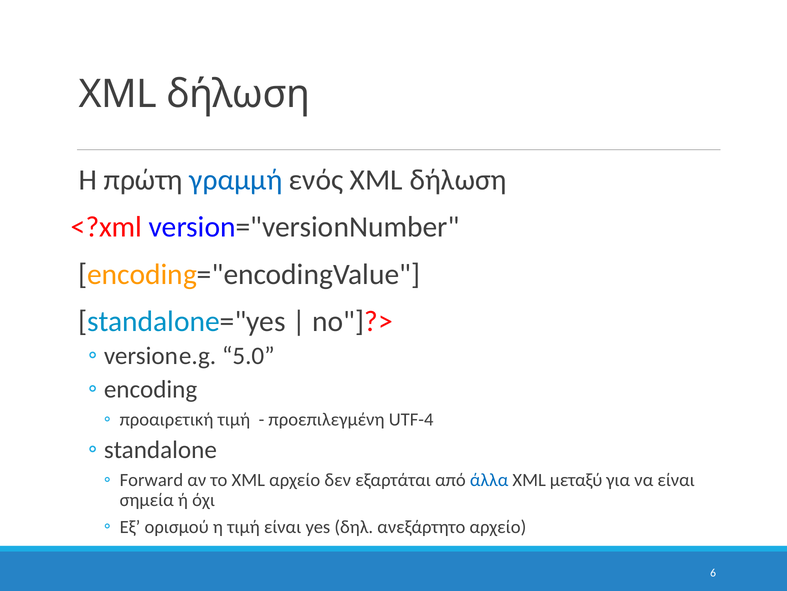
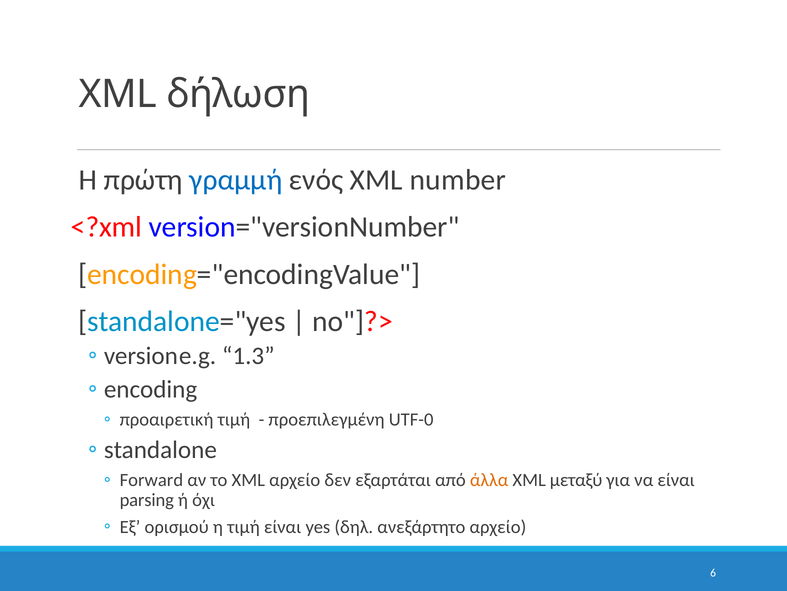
ενός XML δήλωση: δήλωση -> number
5.0: 5.0 -> 1.3
UTF-4: UTF-4 -> UTF-0
άλλα colour: blue -> orange
σημεία: σημεία -> parsing
